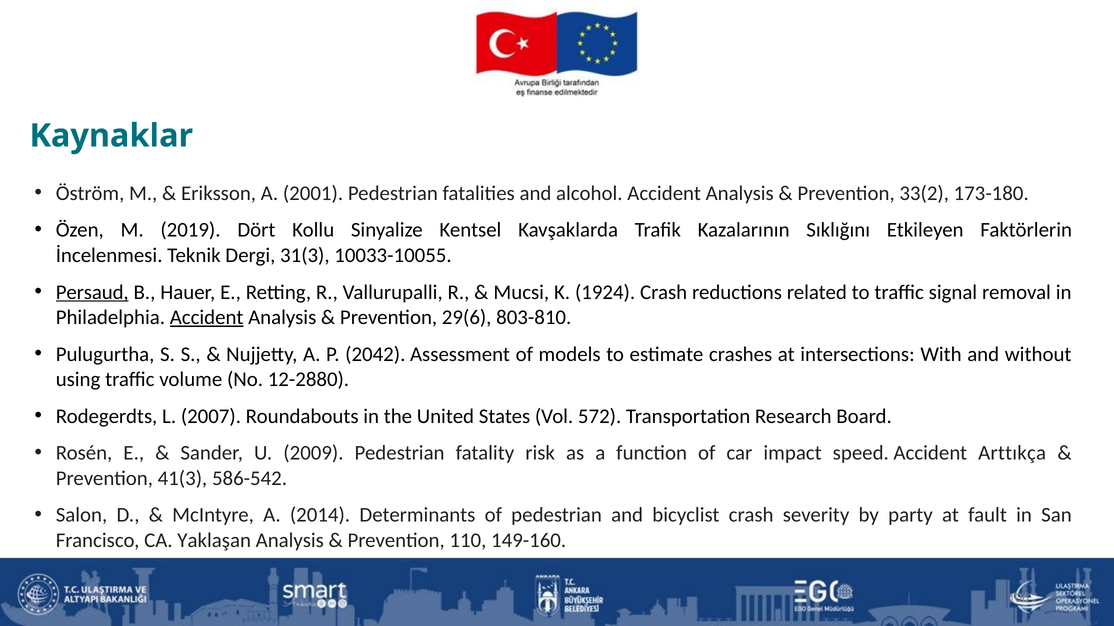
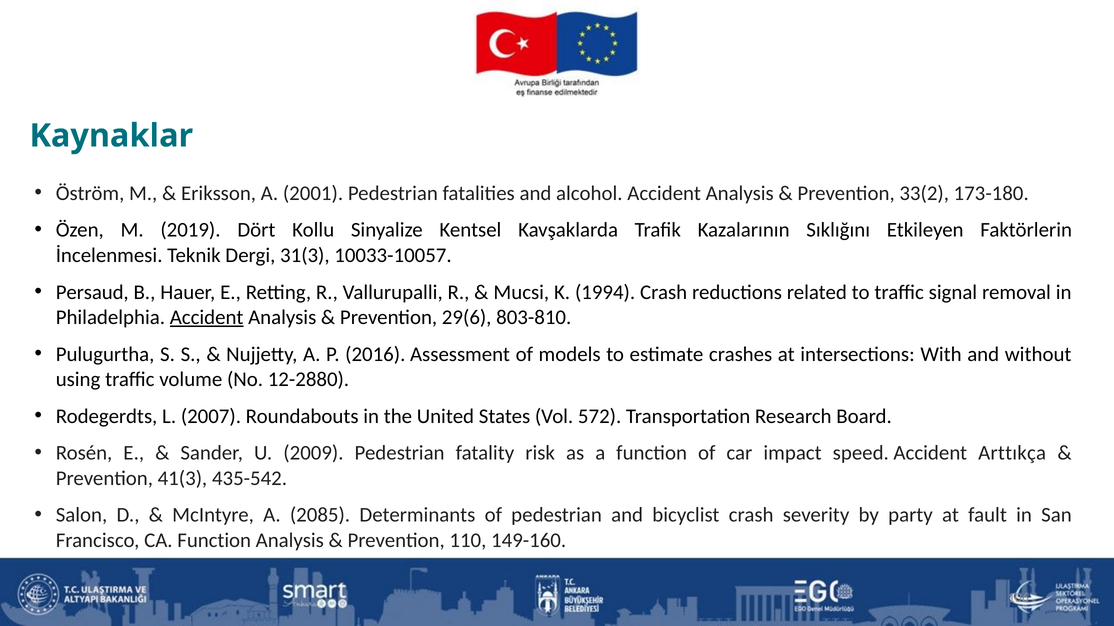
10033-10055: 10033-10055 -> 10033-10057
Persaud underline: present -> none
1924: 1924 -> 1994
2042: 2042 -> 2016
586-542: 586-542 -> 435-542
2014: 2014 -> 2085
CA Yaklaşan: Yaklaşan -> Function
